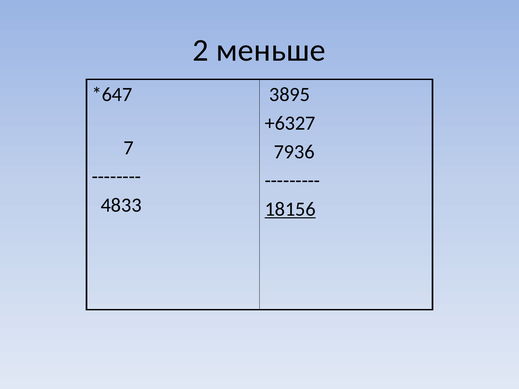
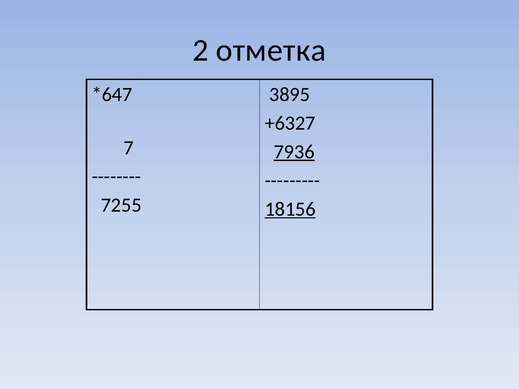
меньше: меньше -> отметка
7936 underline: none -> present
4833: 4833 -> 7255
